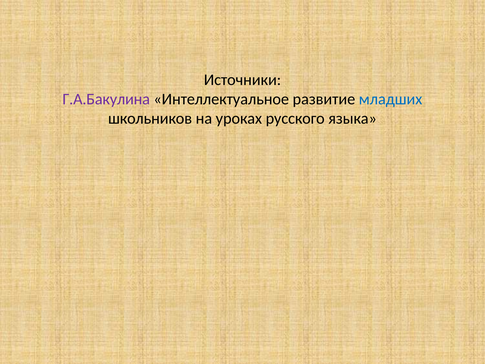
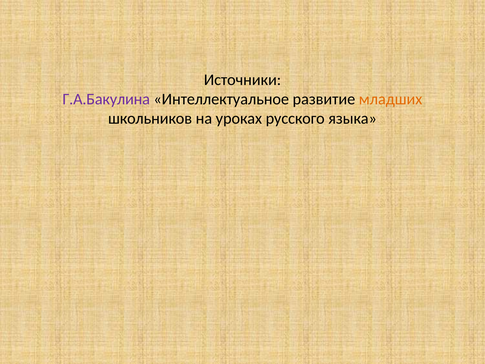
младших colour: blue -> orange
